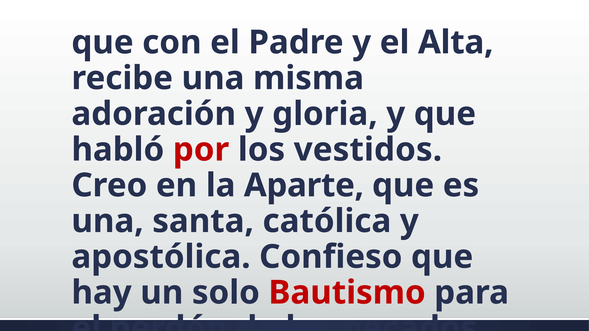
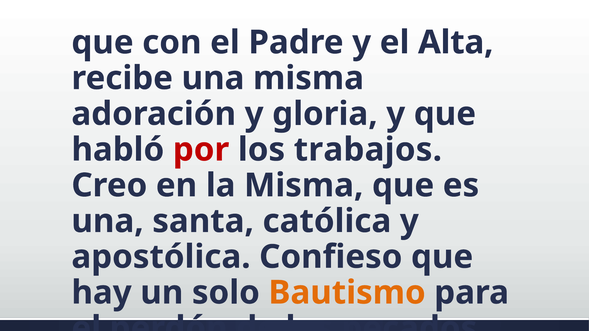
vestidos: vestidos -> trabajos
la Aparte: Aparte -> Misma
Bautismo colour: red -> orange
